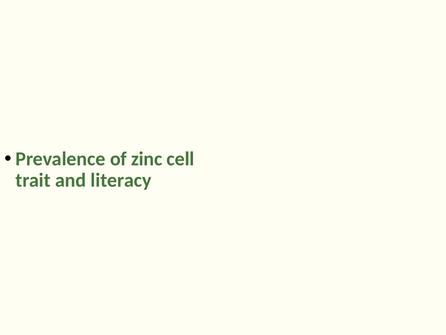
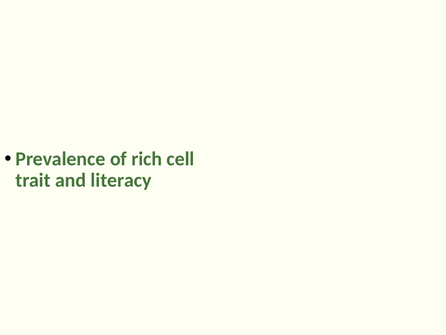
zinc: zinc -> rich
